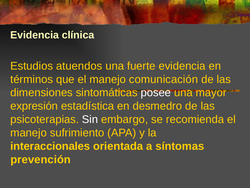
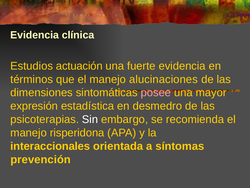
atuendos: atuendos -> actuación
comunicación: comunicación -> alucinaciones
posee colour: white -> pink
sufrimiento: sufrimiento -> risperidona
